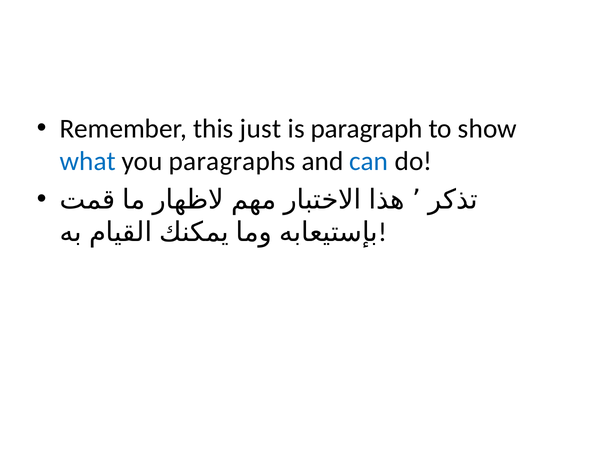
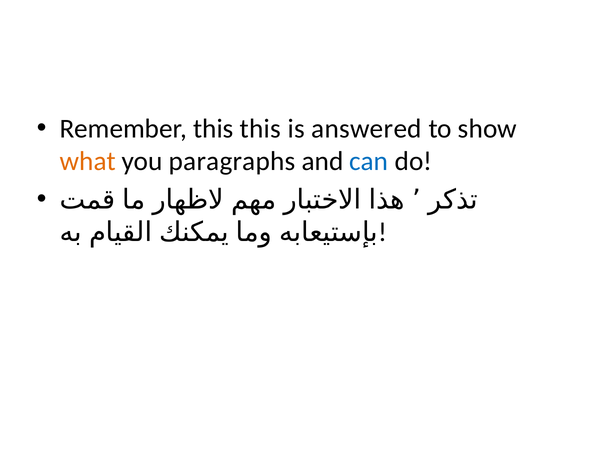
this just: just -> this
paragraph: paragraph -> answered
what colour: blue -> orange
